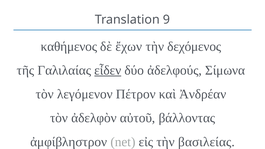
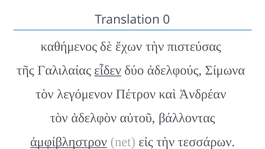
9: 9 -> 0
δεχόμενος: δεχόμενος -> πιστεύσας
ἀμφίβληστρον underline: none -> present
βασιλείας: βασιλείας -> τεσσάρων
